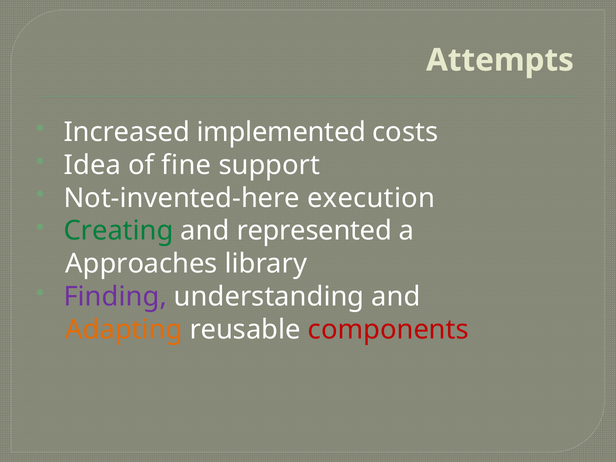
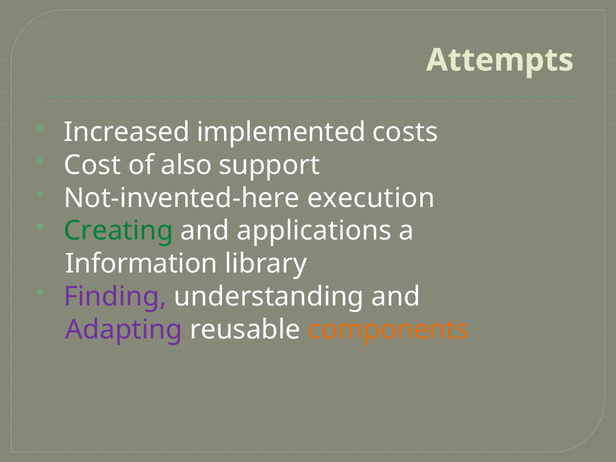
Idea: Idea -> Cost
fine: fine -> also
represented: represented -> applications
Approaches: Approaches -> Information
Adapting colour: orange -> purple
components colour: red -> orange
